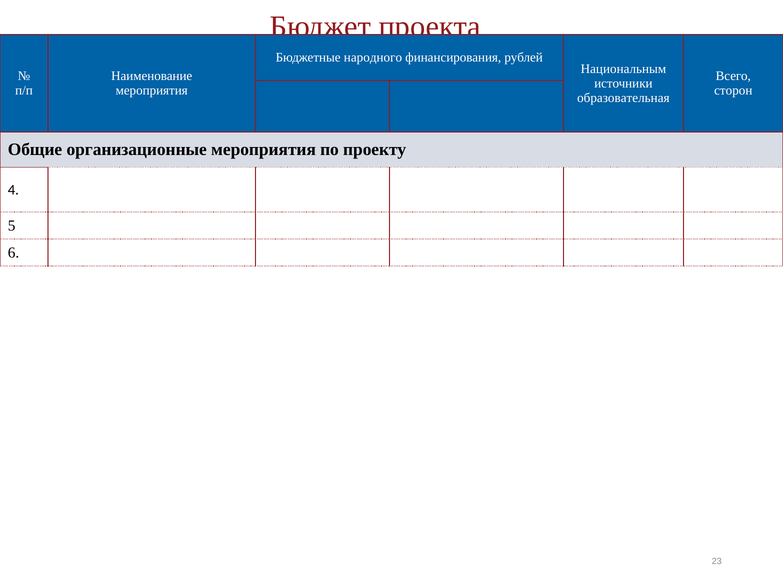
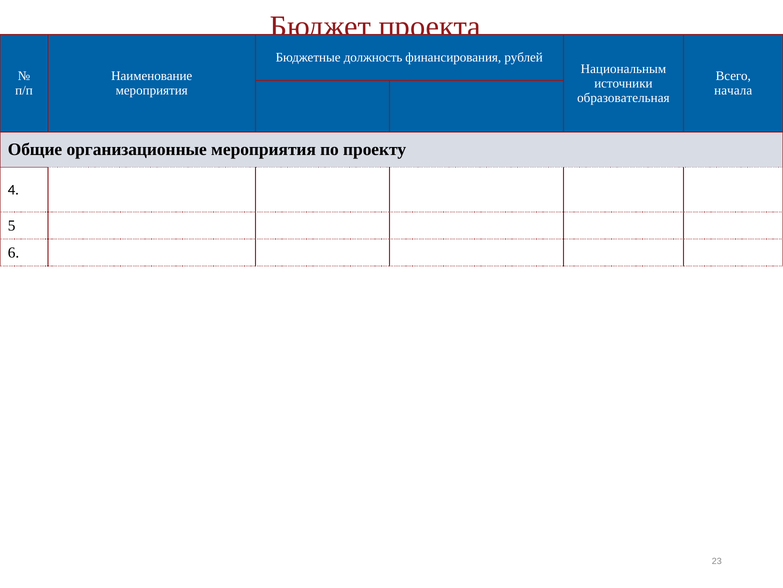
народного: народного -> должность
сторон: сторон -> начала
